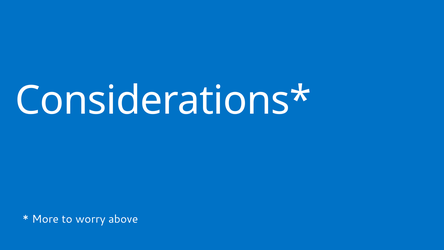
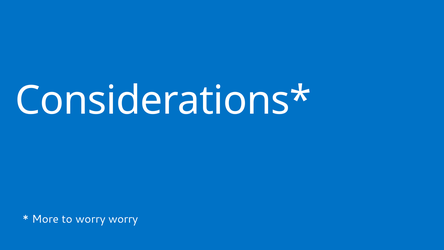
worry above: above -> worry
